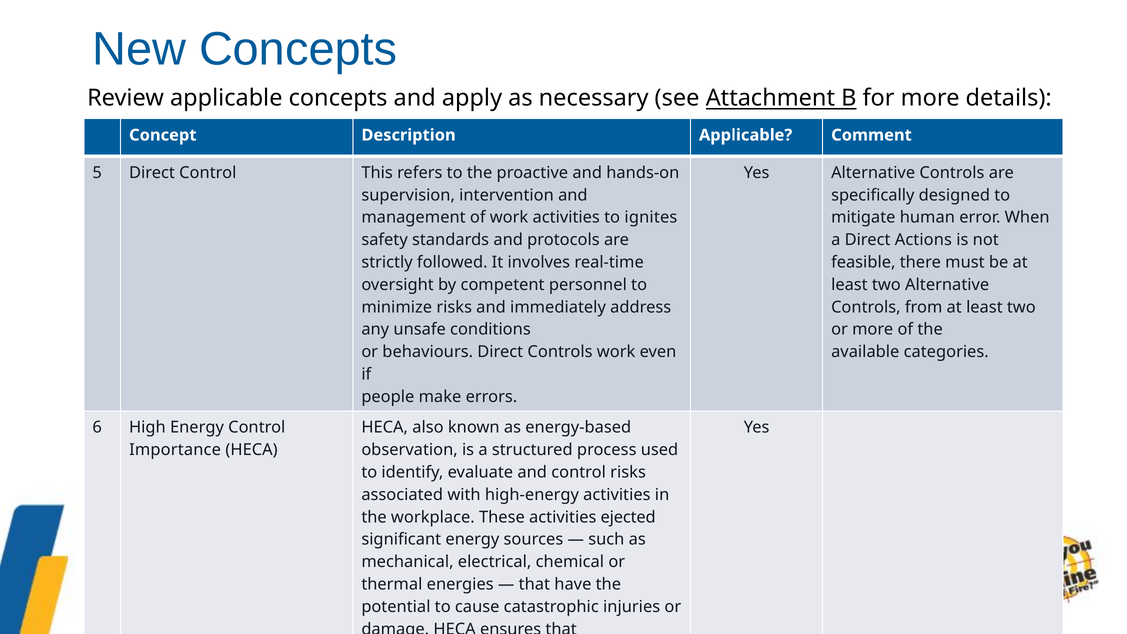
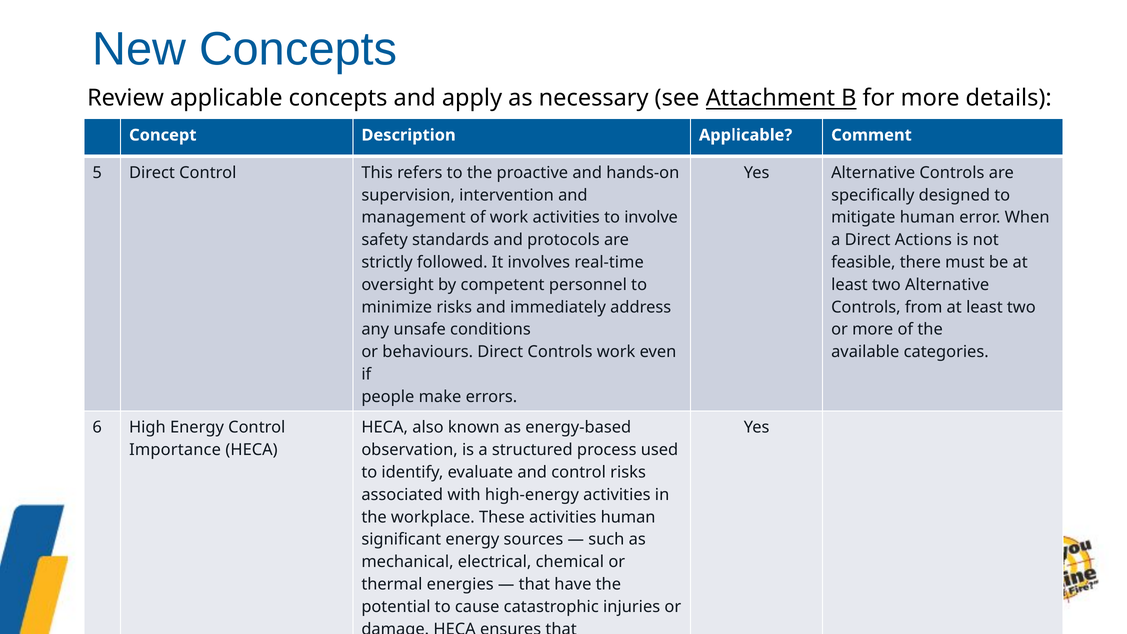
ignites: ignites -> involve
activities ejected: ejected -> human
